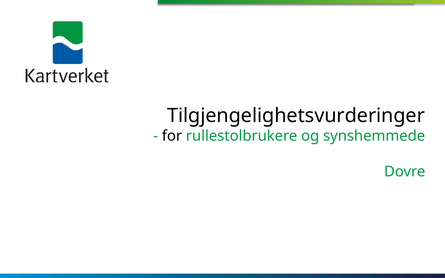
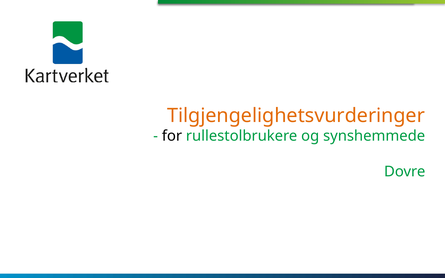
Tilgjengelighetsvurderinger colour: black -> orange
